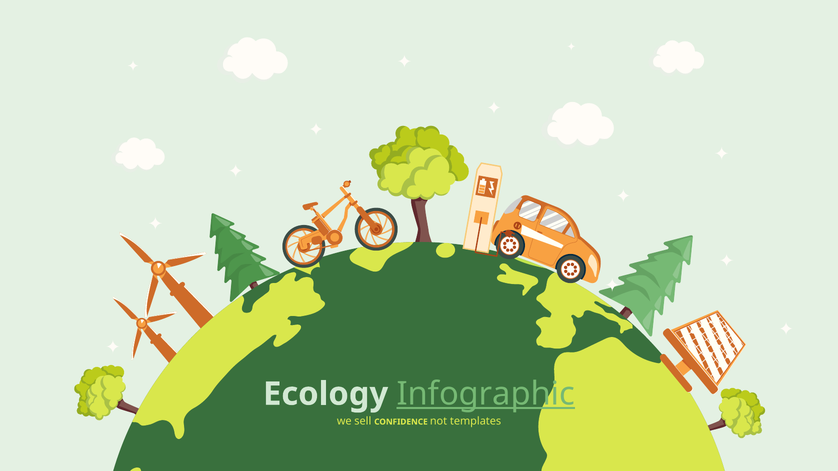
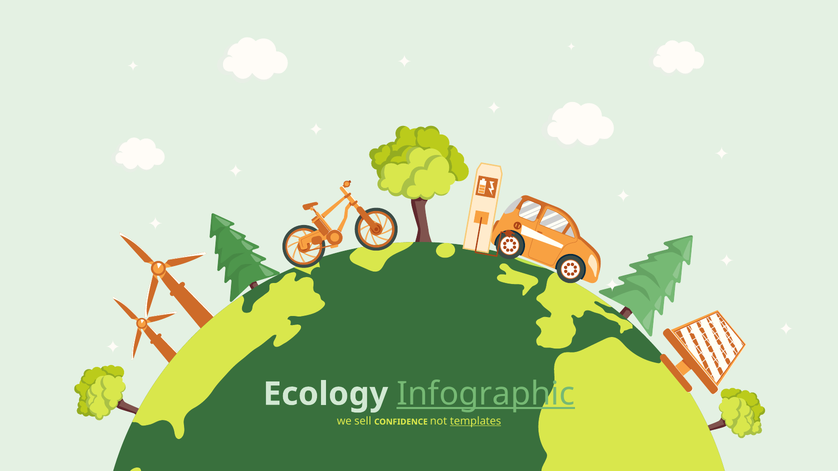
templates underline: none -> present
